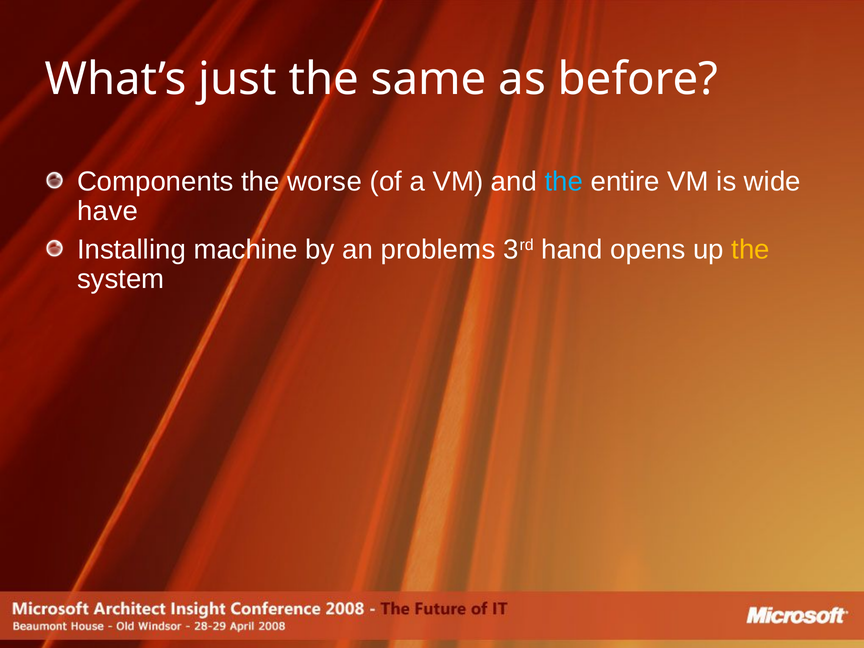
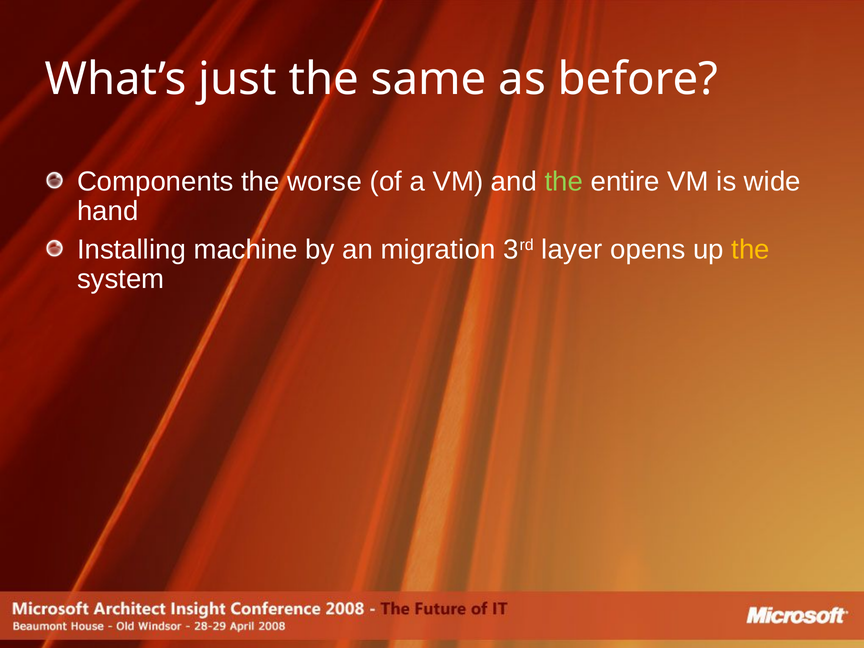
the at (564, 182) colour: light blue -> light green
have: have -> hand
problems: problems -> migration
hand: hand -> layer
